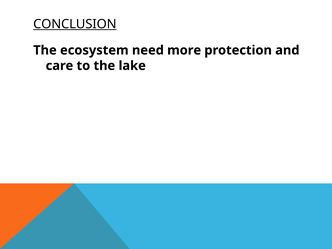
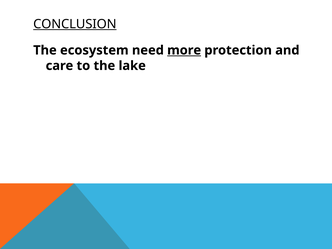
more underline: none -> present
